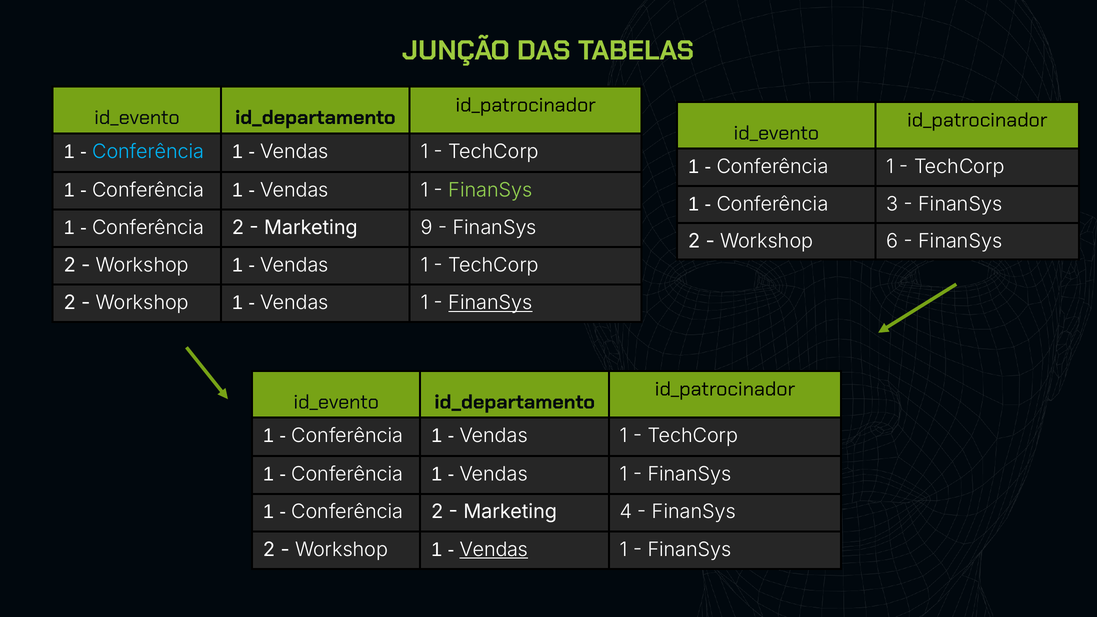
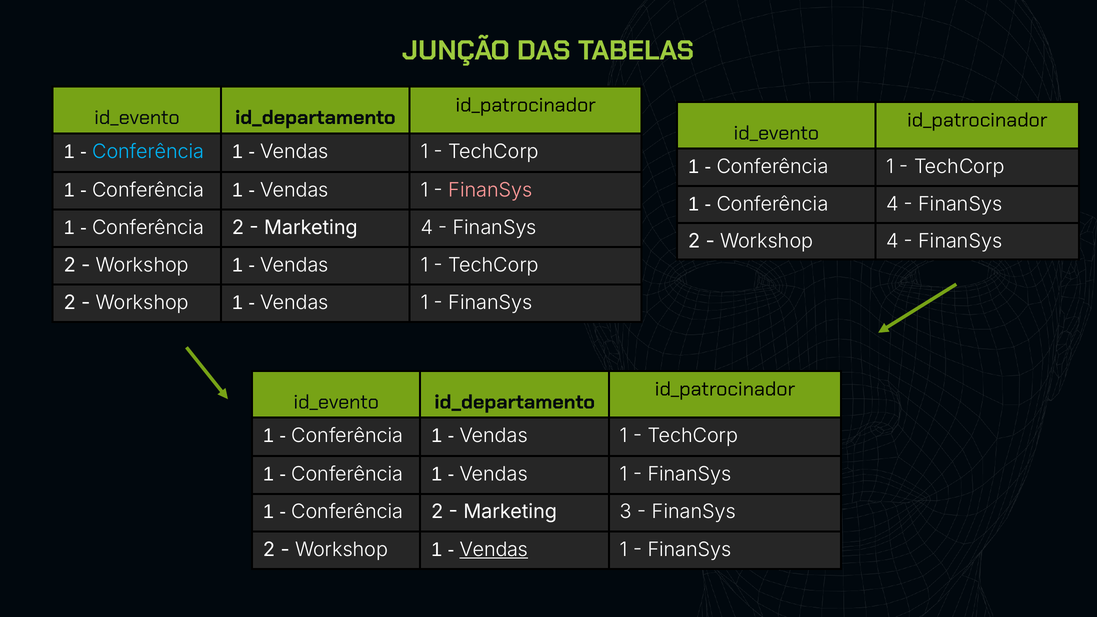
FinanSys at (490, 190) colour: light green -> pink
Conferência 3: 3 -> 4
Marketing 9: 9 -> 4
Workshop 6: 6 -> 4
FinanSys at (490, 303) underline: present -> none
4: 4 -> 3
